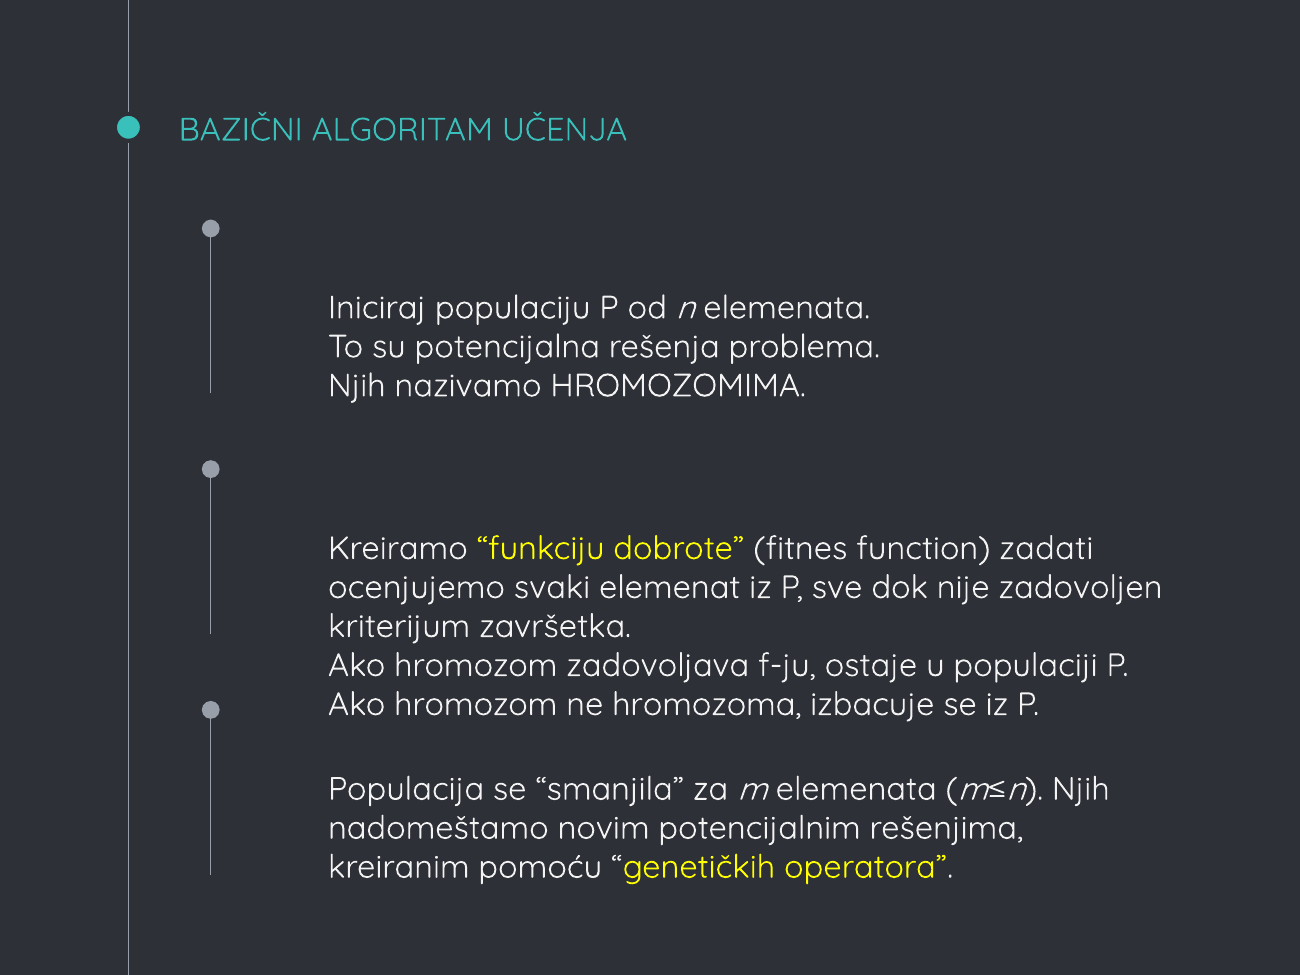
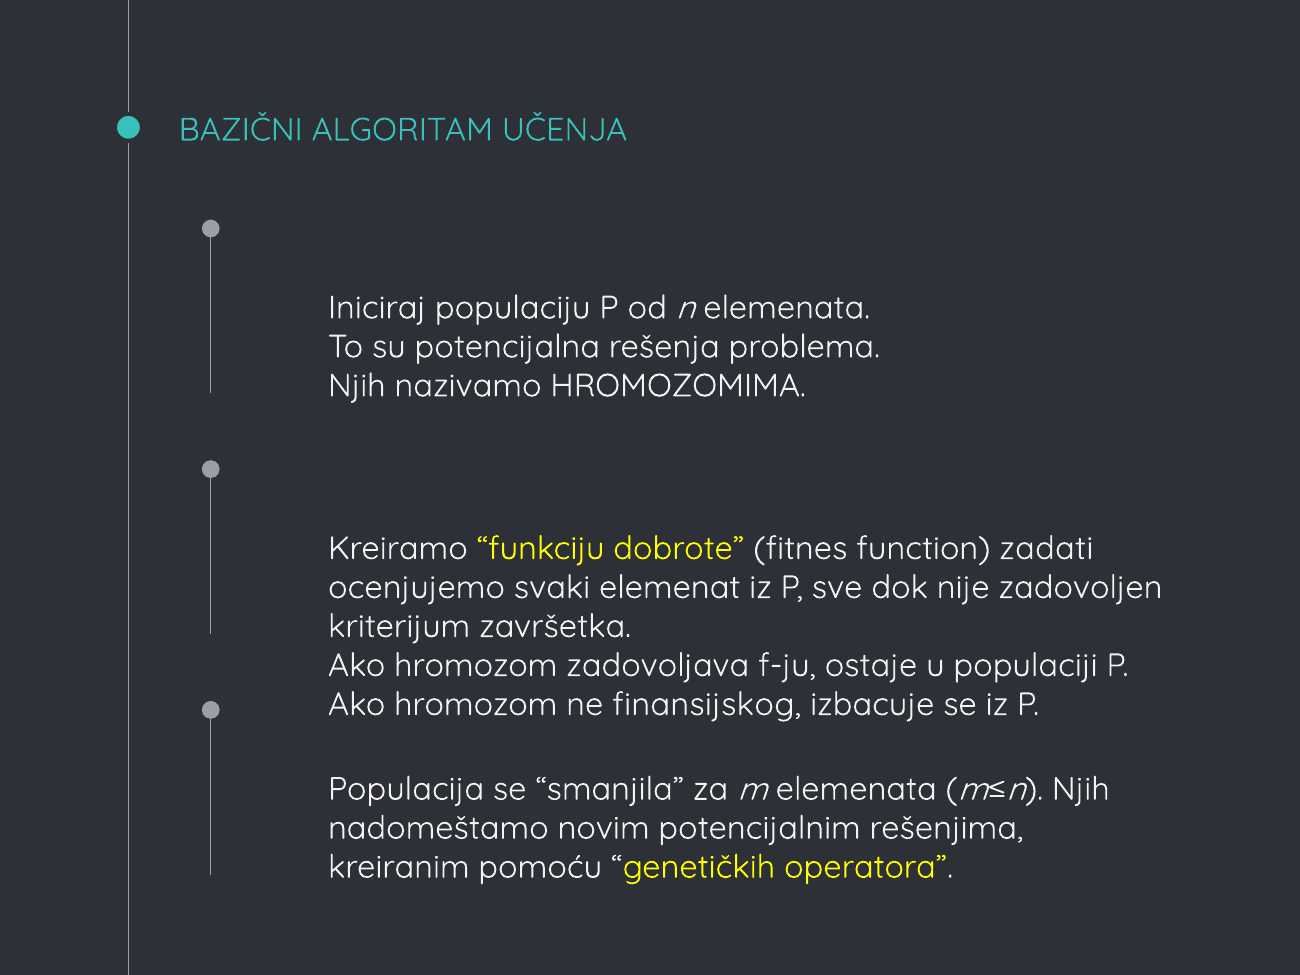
hromozoma: hromozoma -> finansijskog
